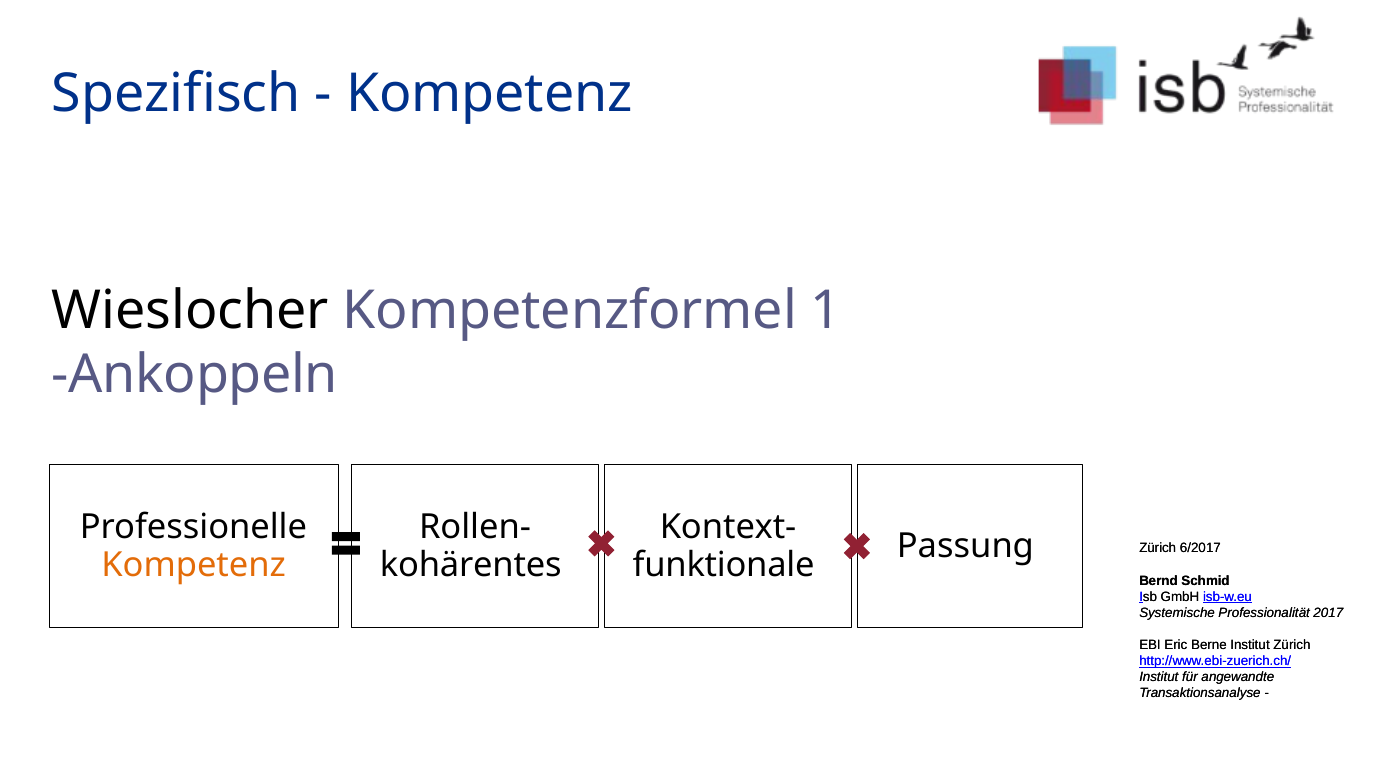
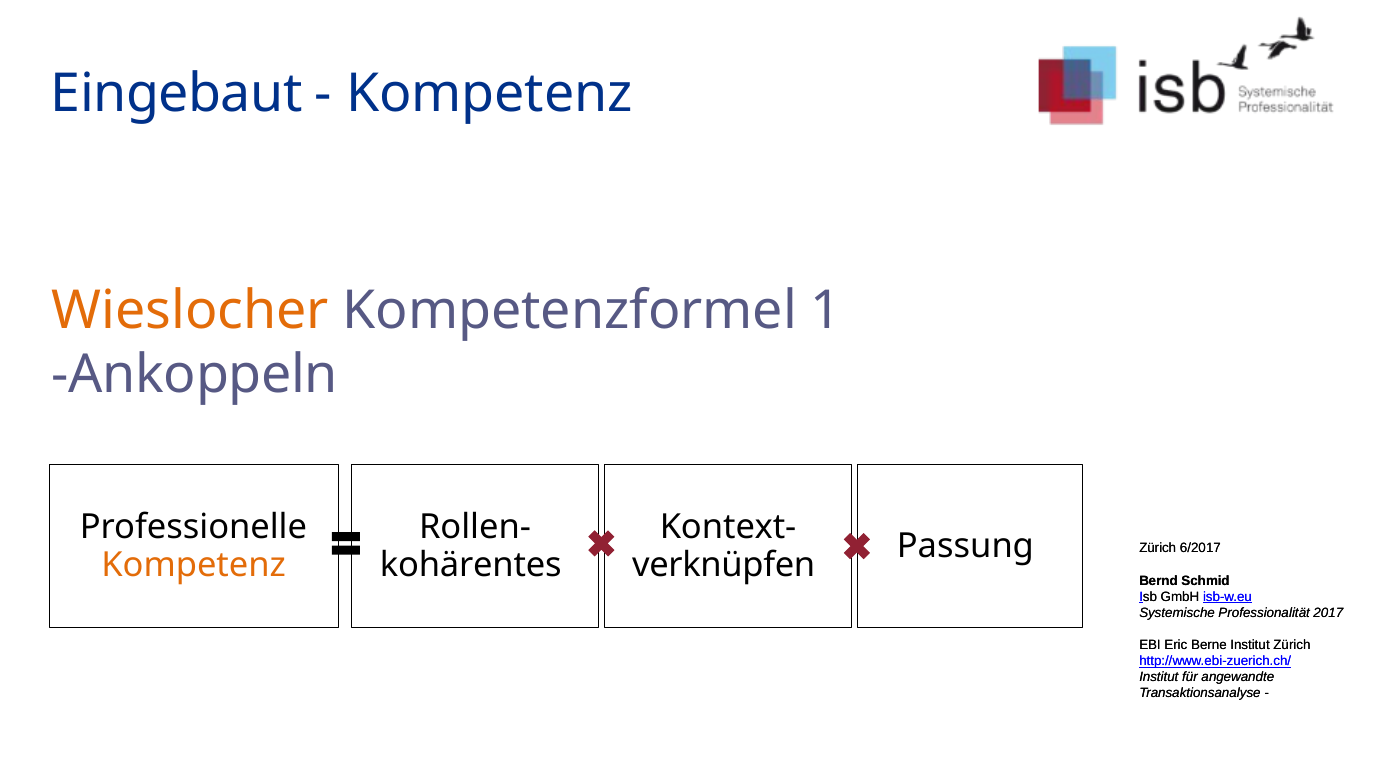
Spezifisch: Spezifisch -> Eingebaut
Wieslocher colour: black -> orange
funktionale: funktionale -> verknüpfen
